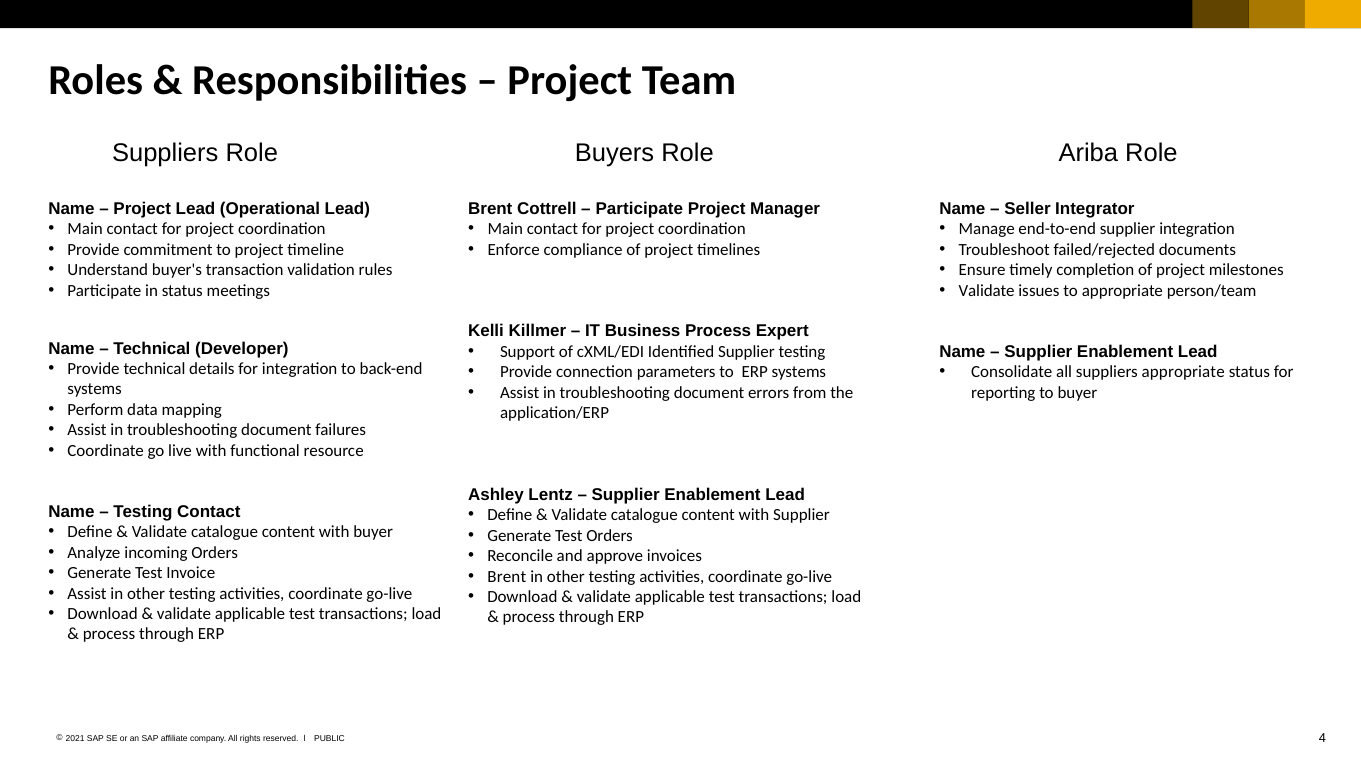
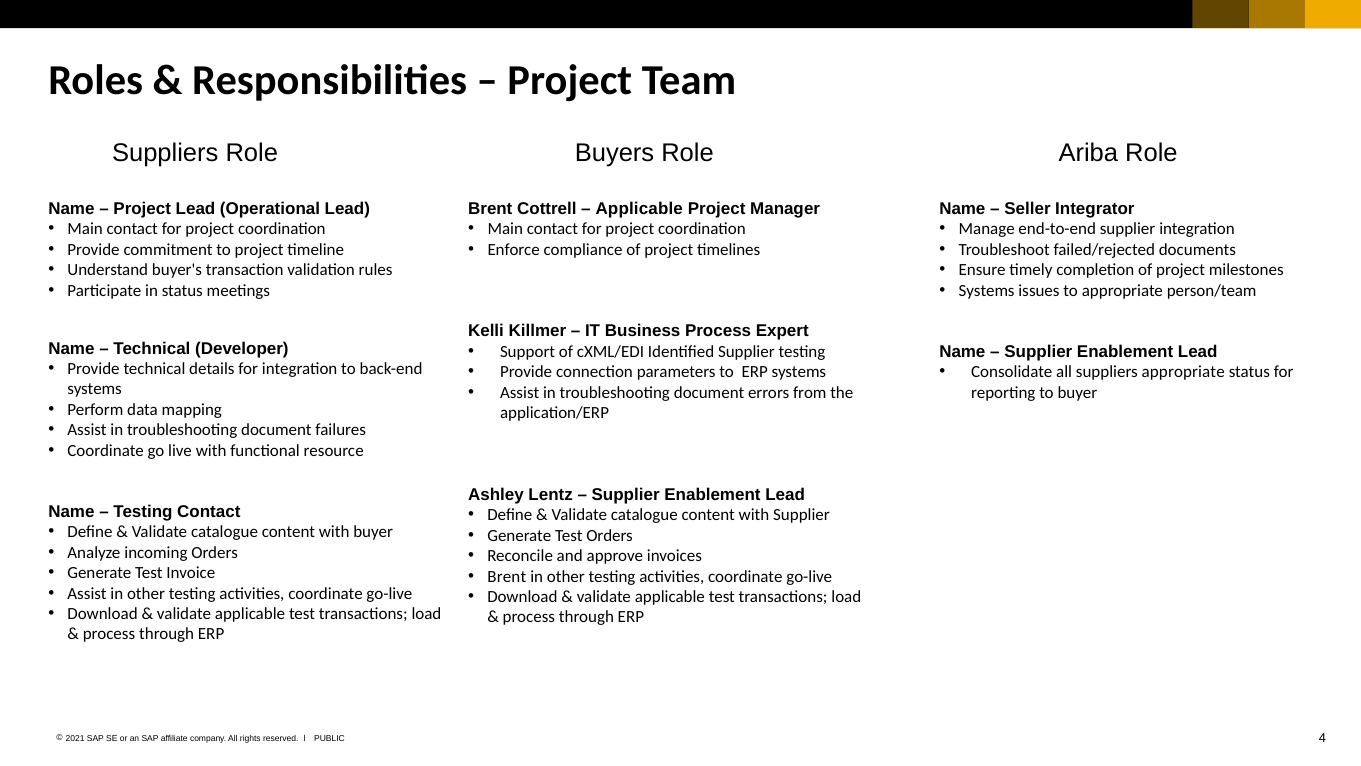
Participate at (639, 209): Participate -> Applicable
Validate at (987, 290): Validate -> Systems
